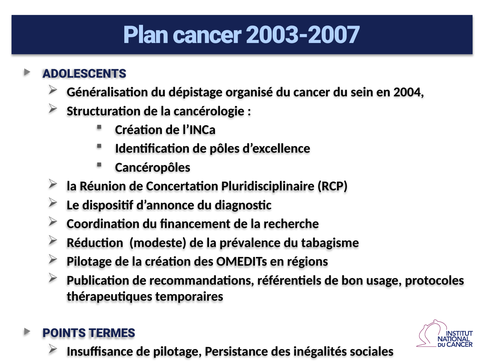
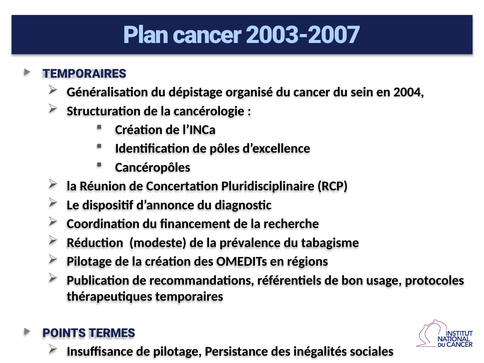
ADOLESCENTS at (84, 74): ADOLESCENTS -> TEMPORAIRES
